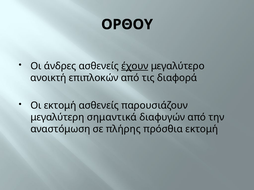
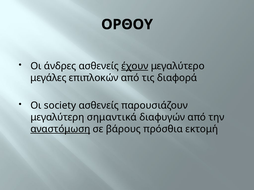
ανοικτή: ανοικτή -> μεγάλες
Οι εκτομή: εκτομή -> society
αναστόμωση underline: none -> present
πλήρης: πλήρης -> βάρους
